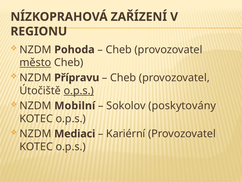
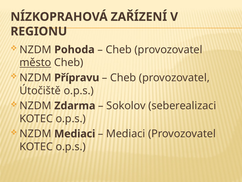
o.p.s at (79, 90) underline: present -> none
Mobilní: Mobilní -> Zdarma
poskytovány: poskytovány -> seberealizaci
Kariérní at (126, 133): Kariérní -> Mediaci
